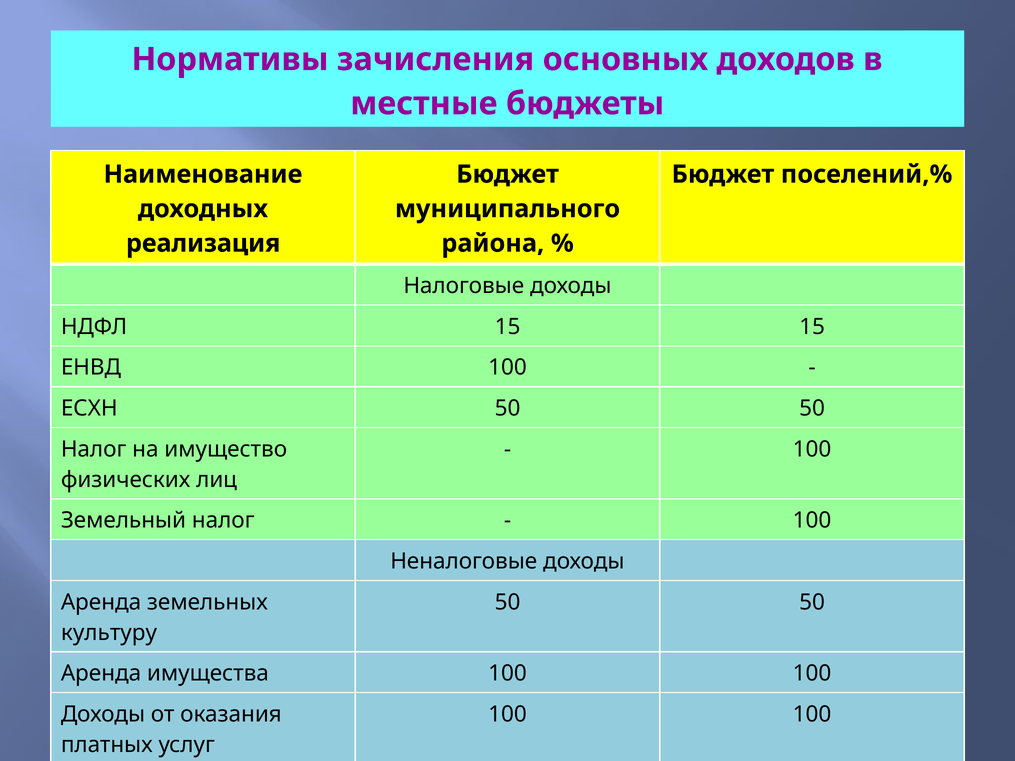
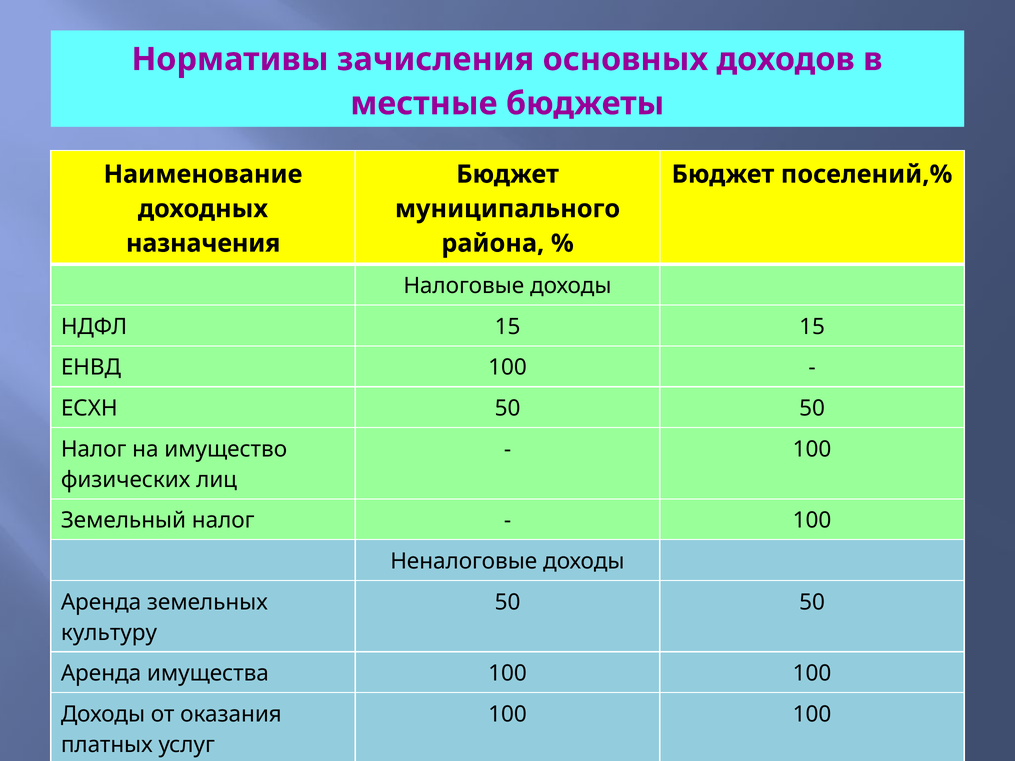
реализация: реализация -> назначения
